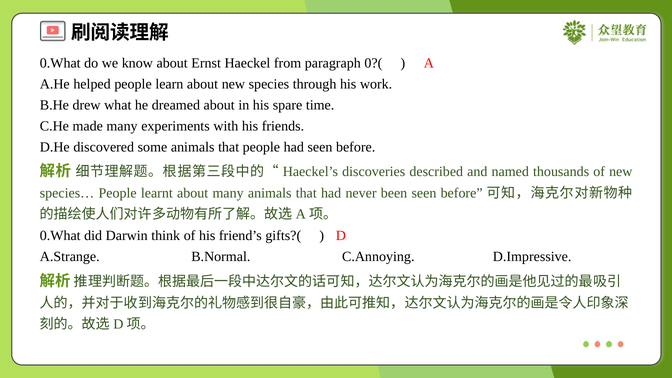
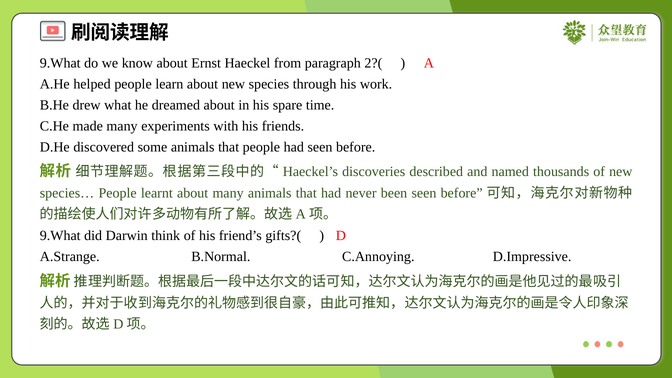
0.What at (60, 63): 0.What -> 9.What
0?(: 0?( -> 2?(
0.What at (60, 236): 0.What -> 9.What
